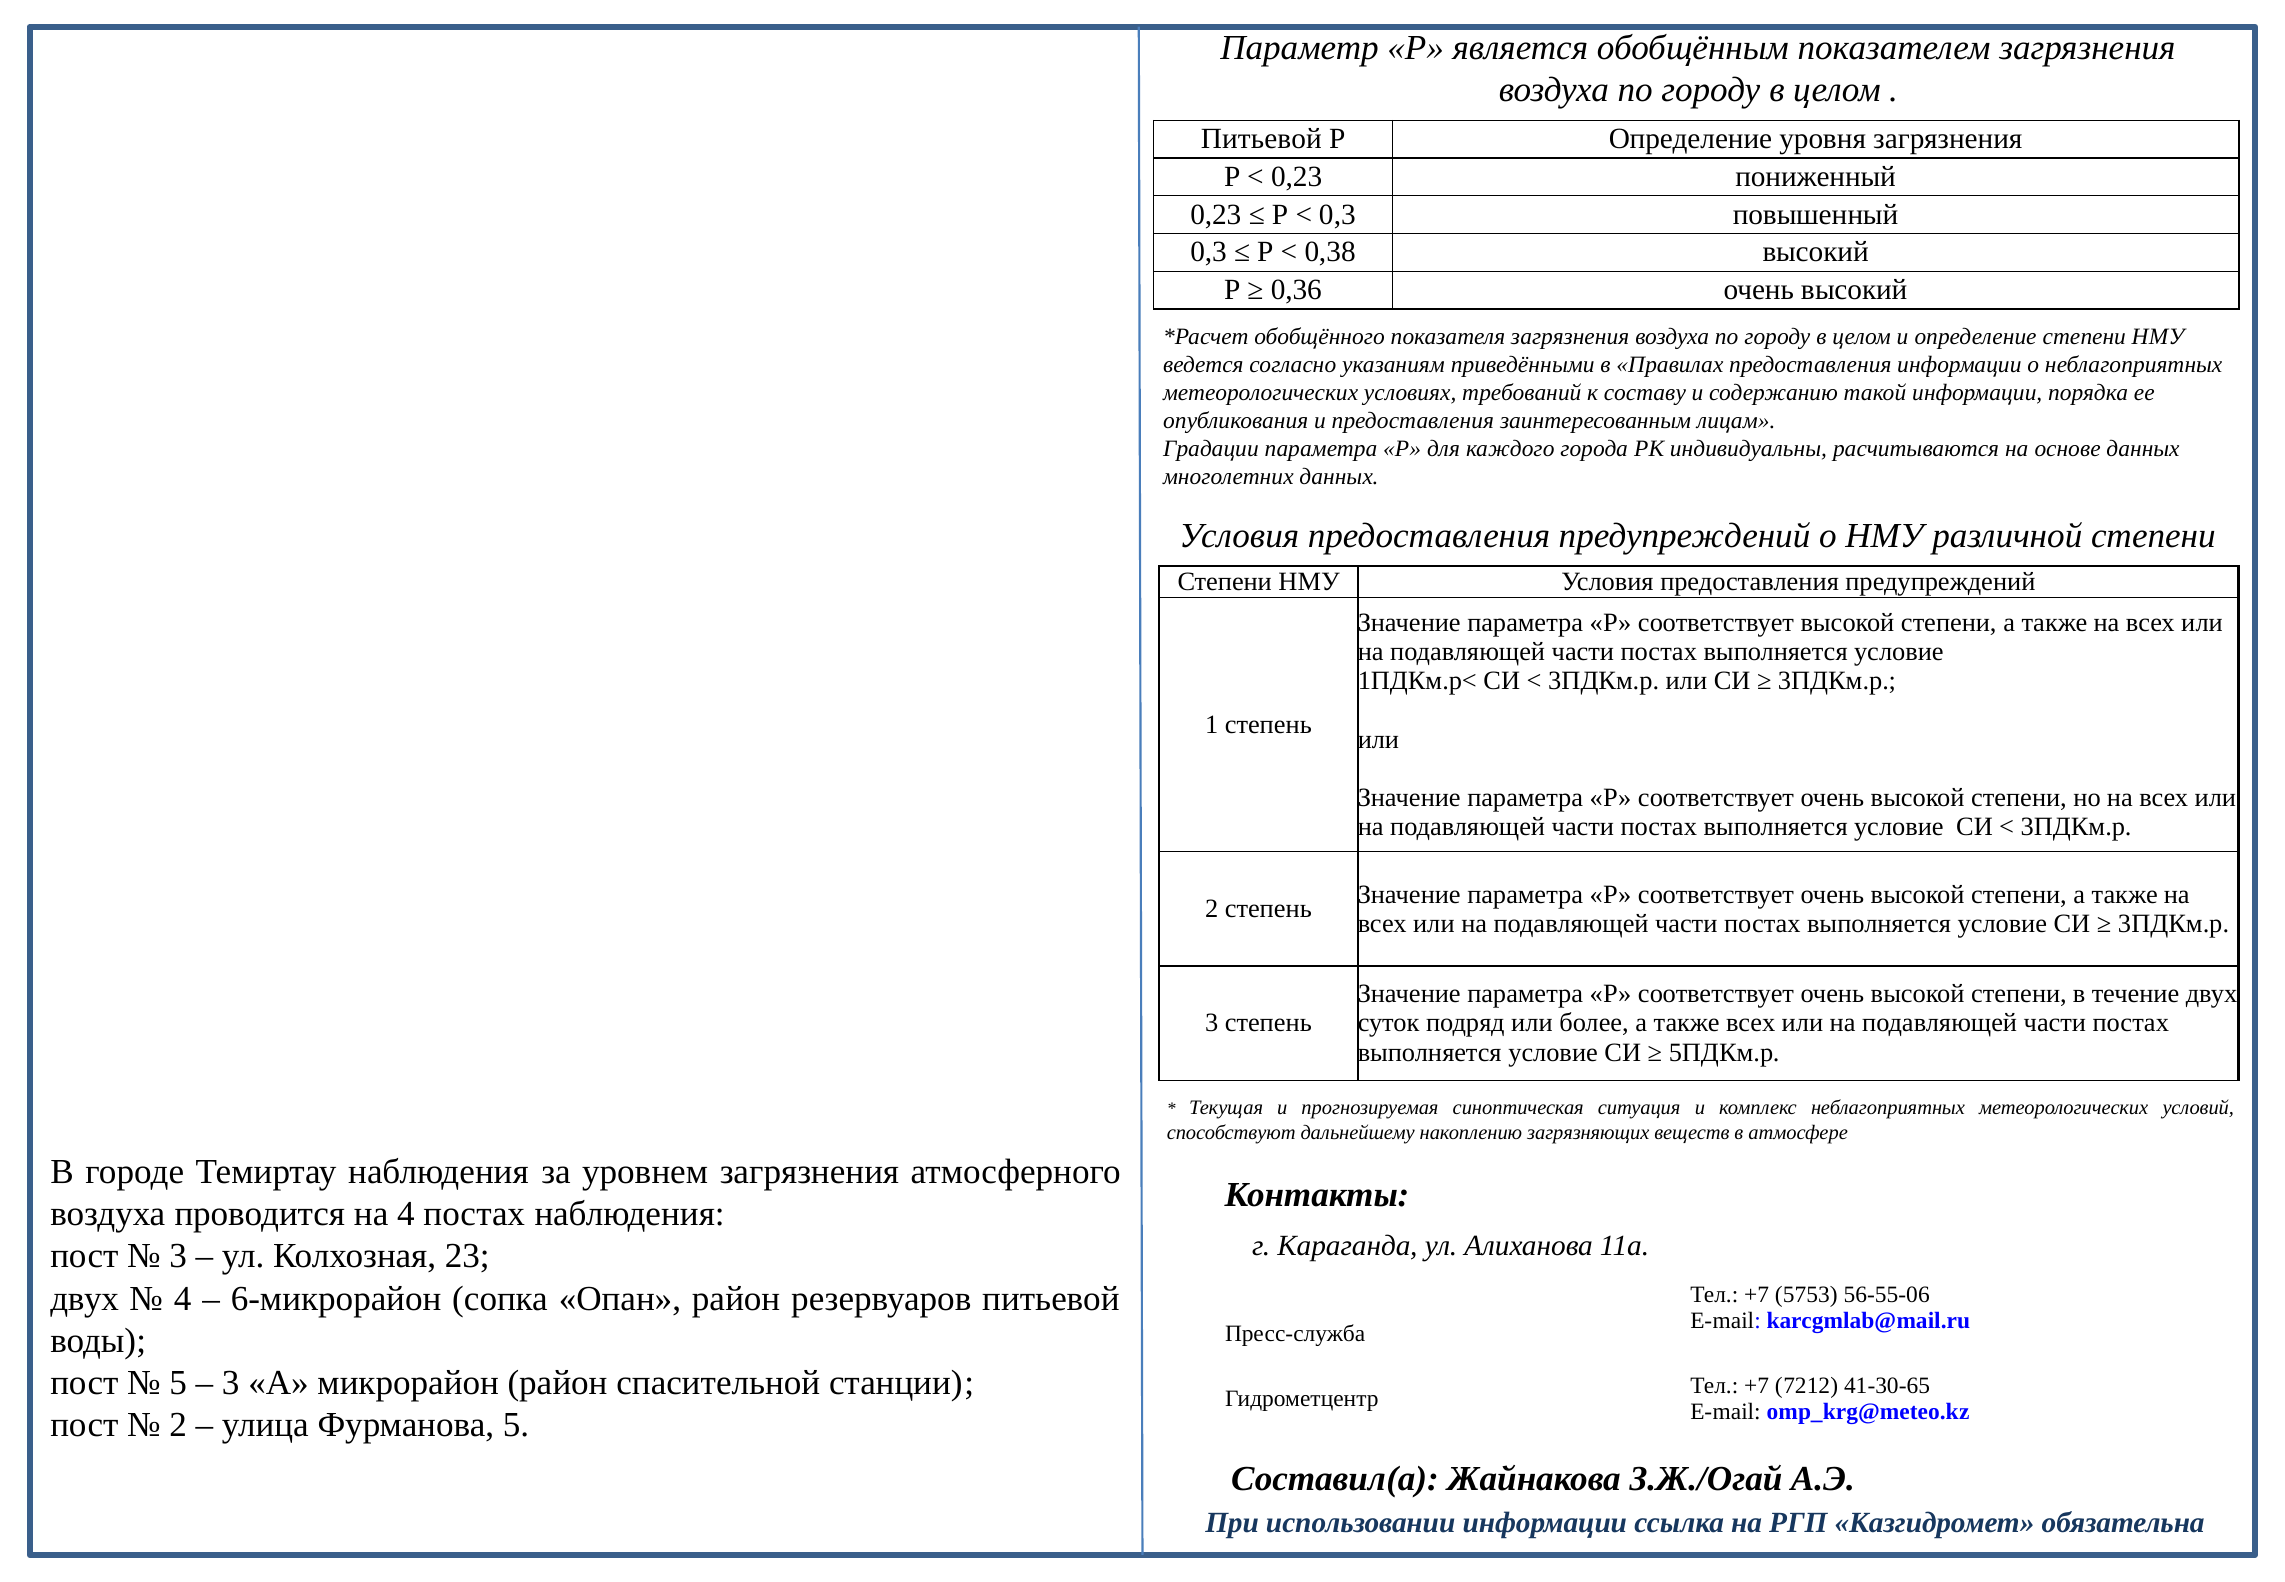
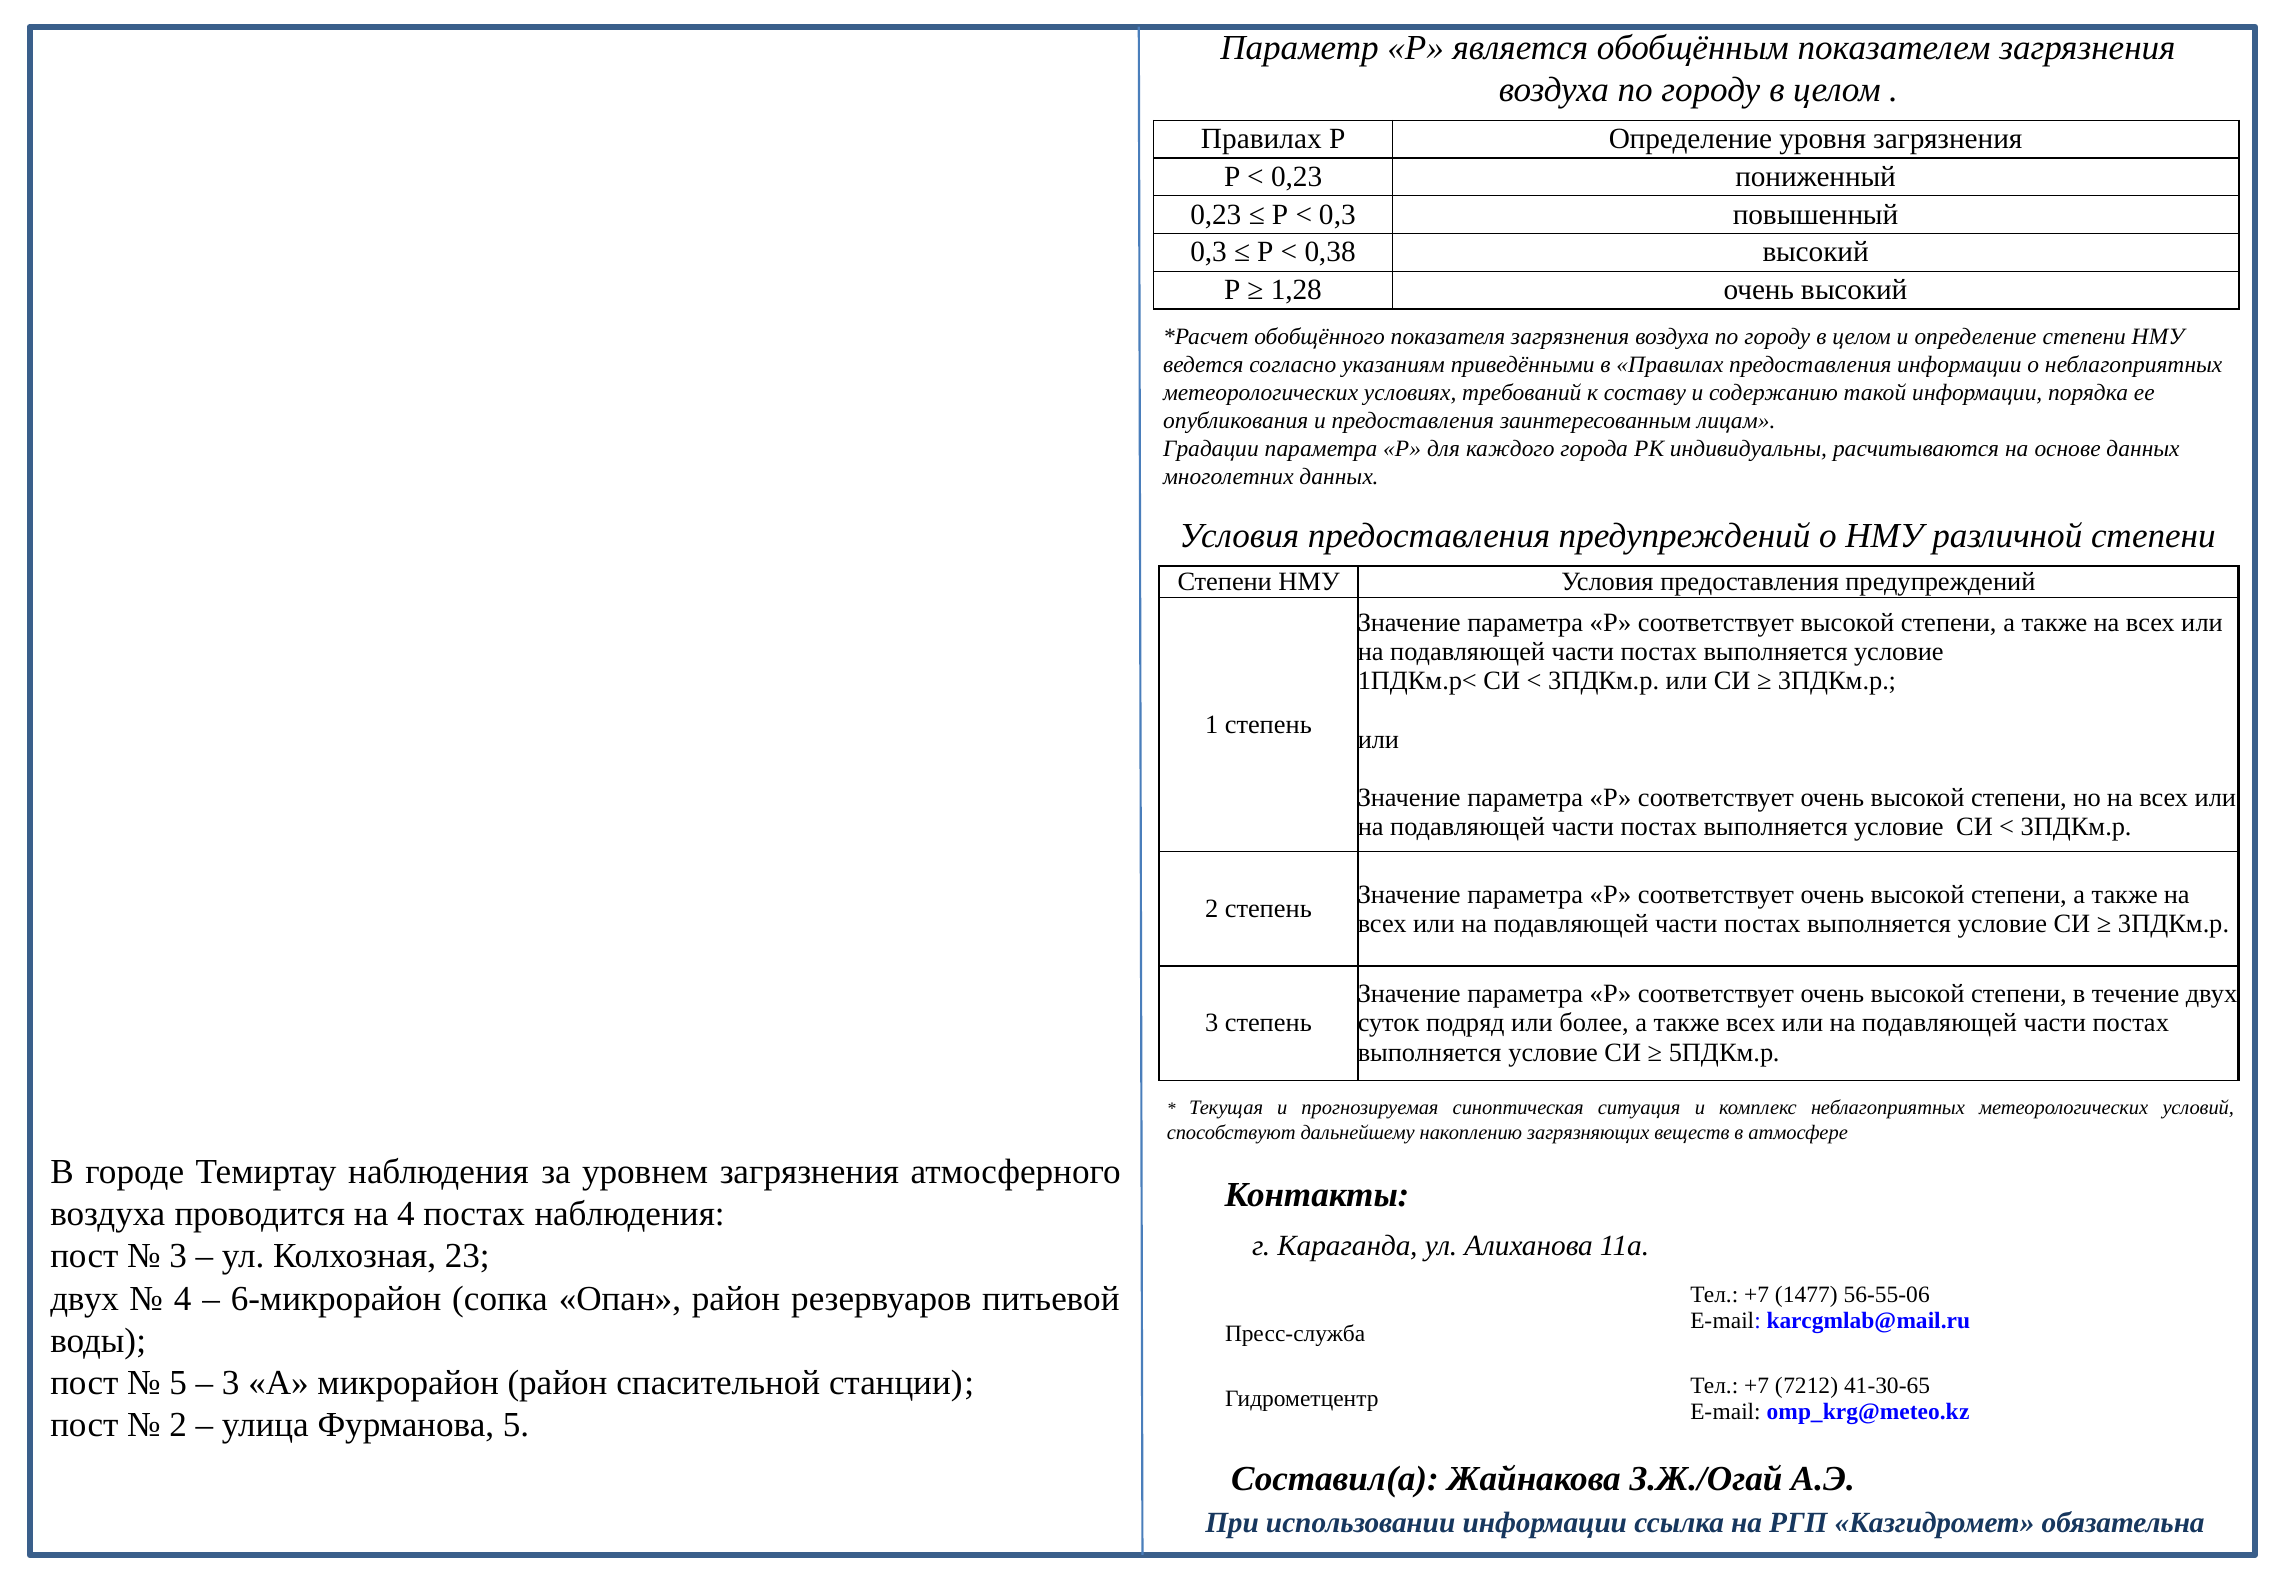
Питьевой at (1261, 139): Питьевой -> Правилах
0,36: 0,36 -> 1,28
5753: 5753 -> 1477
